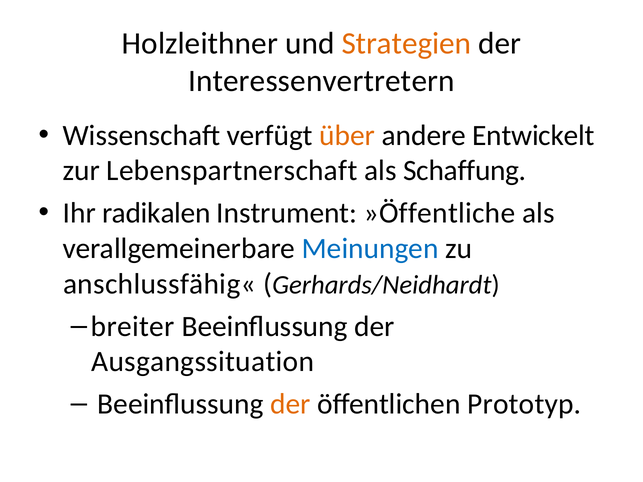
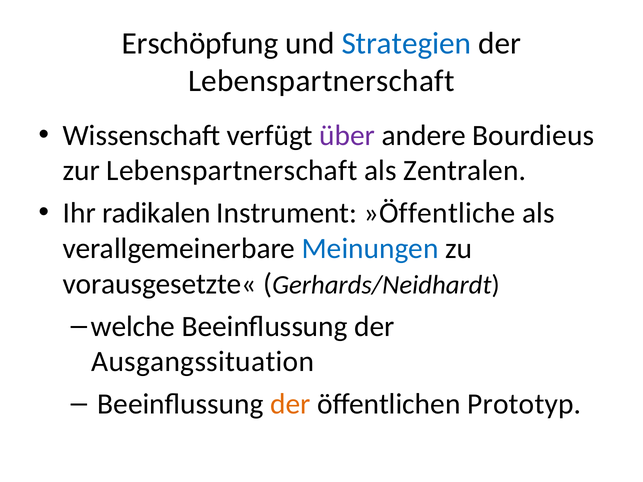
Holzleithner: Holzleithner -> Erschöpfung
Strategien colour: orange -> blue
Interessenvertretern at (321, 81): Interessenvertretern -> Lebenspartnerschaft
über colour: orange -> purple
Entwickelt: Entwickelt -> Bourdieus
Schaffung: Schaffung -> Zentralen
anschlussfähig«: anschlussfähig« -> vorausgesetzte«
breiter: breiter -> welche
